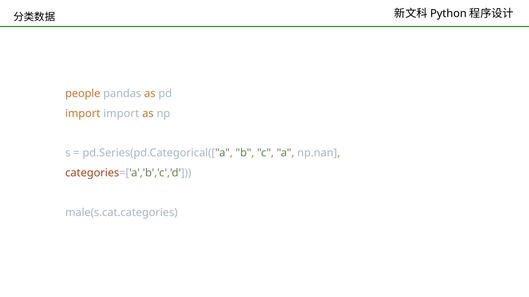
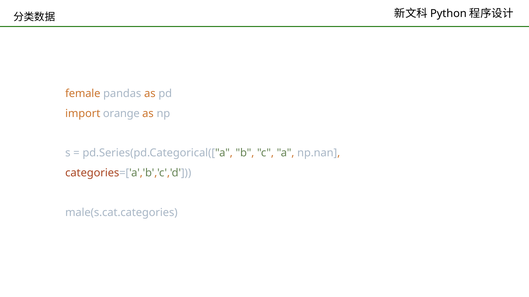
people: people -> female
import import: import -> orange
